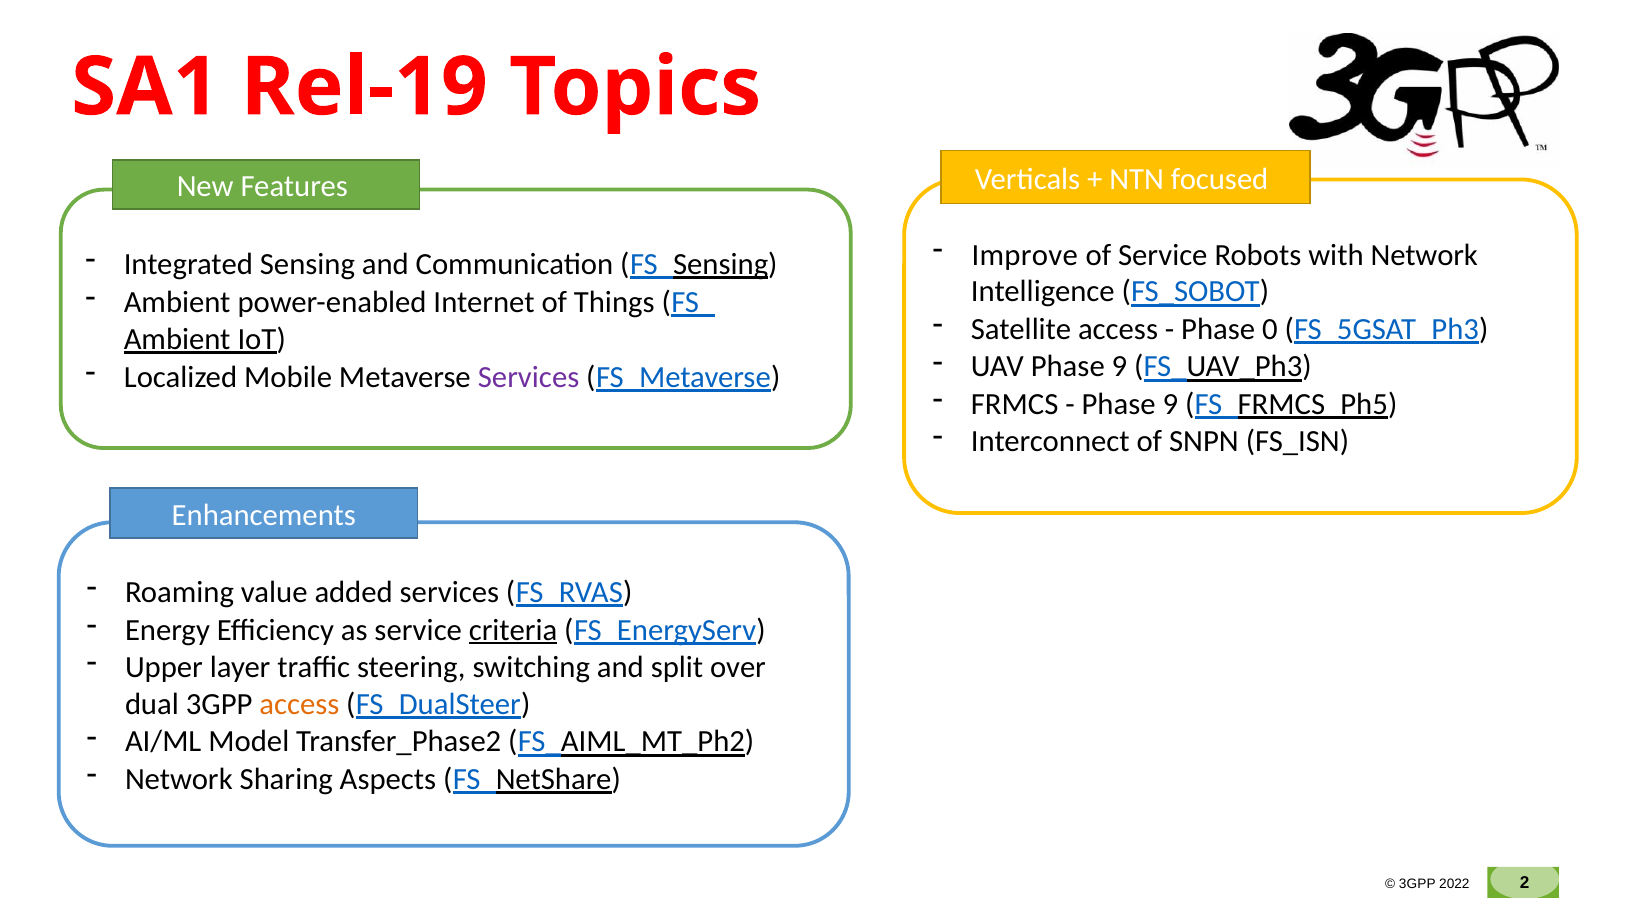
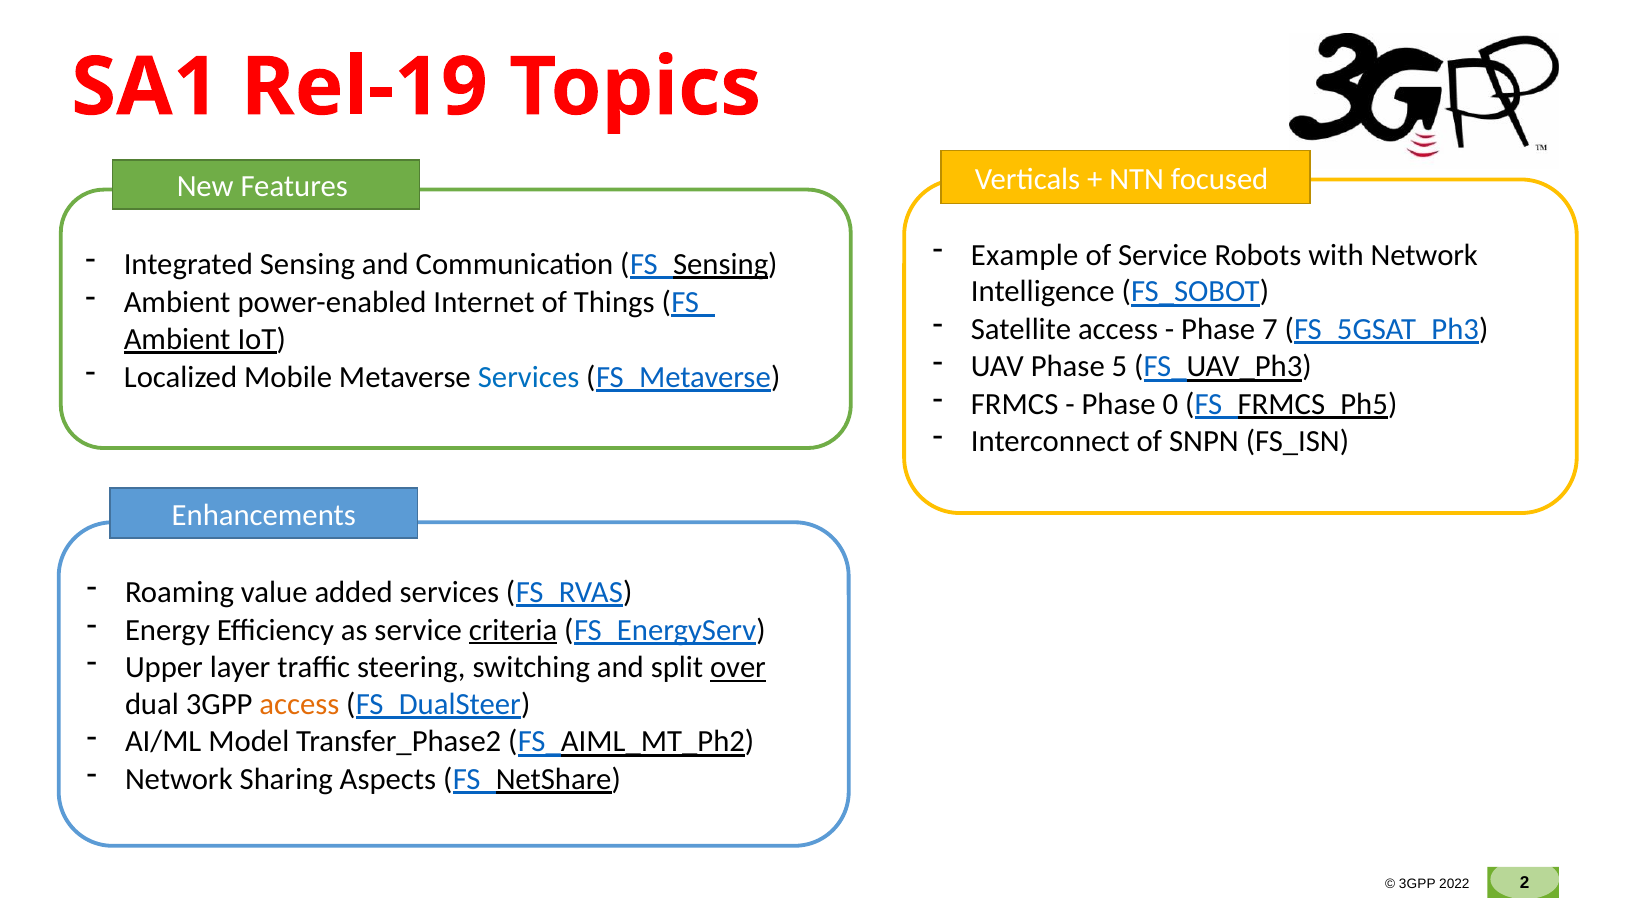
Improve: Improve -> Example
0: 0 -> 7
UAV Phase 9: 9 -> 5
Services at (529, 377) colour: purple -> blue
9 at (1170, 404): 9 -> 0
over underline: none -> present
